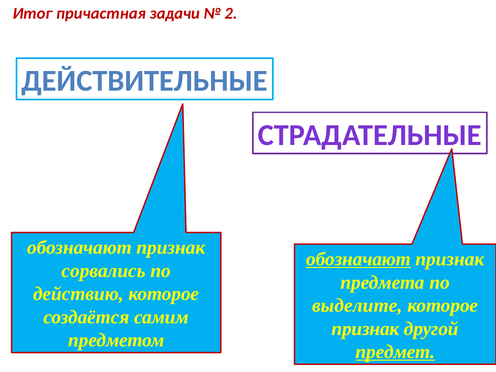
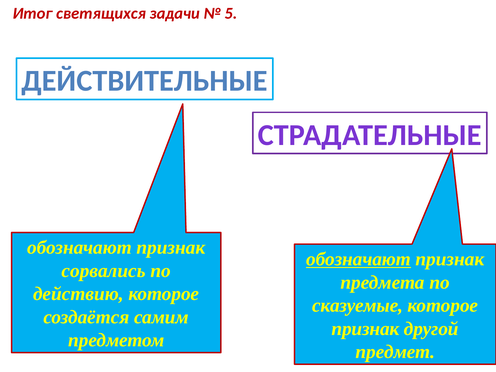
причастная: причастная -> светящихся
2: 2 -> 5
выделите: выделите -> сказуемые
предмет underline: present -> none
